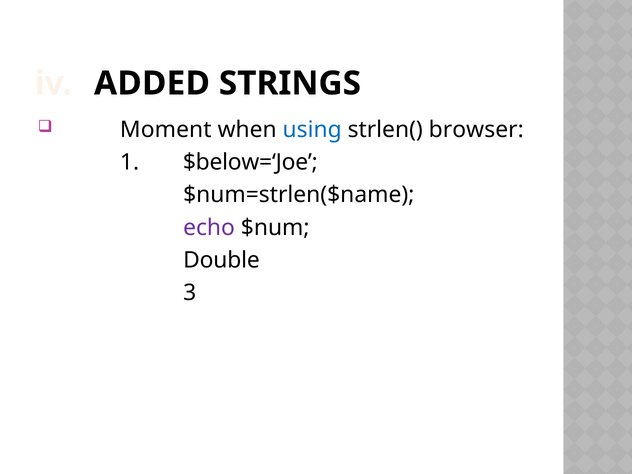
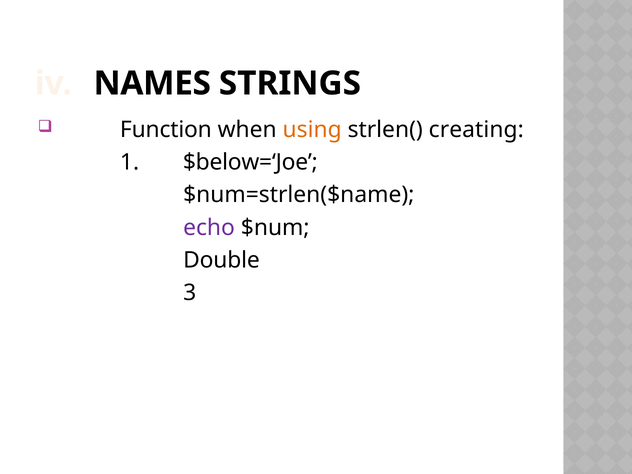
ADDED: ADDED -> NAMES
Moment: Moment -> Function
using colour: blue -> orange
browser: browser -> creating
